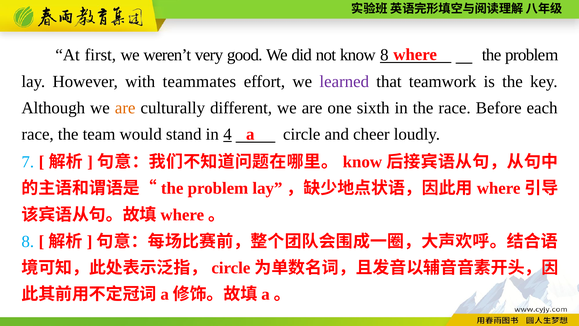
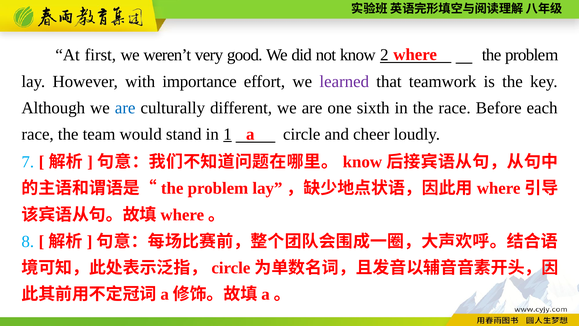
know 8: 8 -> 2
teammates: teammates -> importance
are at (125, 108) colour: orange -> blue
4: 4 -> 1
